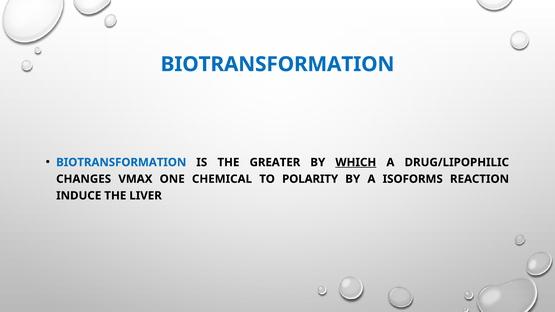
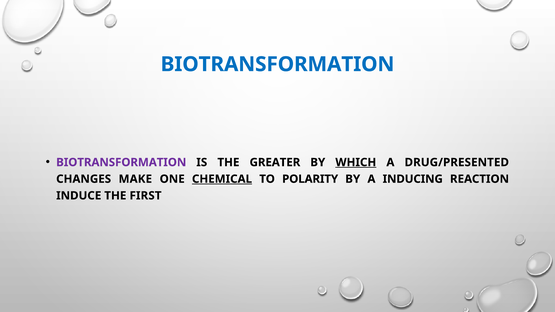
BIOTRANSFORMATION at (121, 162) colour: blue -> purple
DRUG/LIPOPHILIC: DRUG/LIPOPHILIC -> DRUG/PRESENTED
VMAX: VMAX -> MAKE
CHEMICAL underline: none -> present
ISOFORMS: ISOFORMS -> INDUCING
LIVER: LIVER -> FIRST
